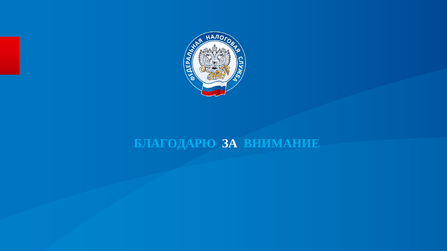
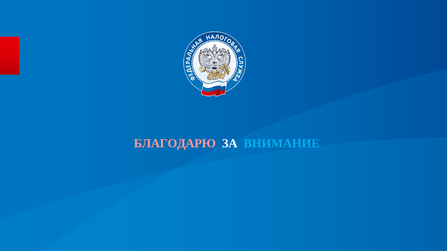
БЛАГОДАРЮ colour: light blue -> pink
